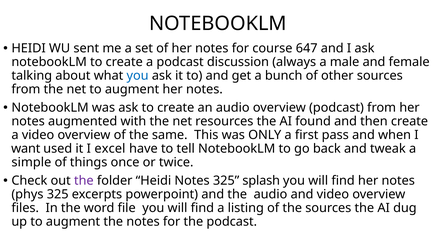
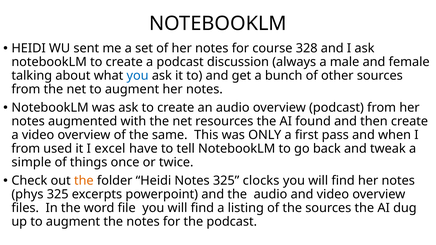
647: 647 -> 328
want at (26, 149): want -> from
the at (84, 181) colour: purple -> orange
splash: splash -> clocks
